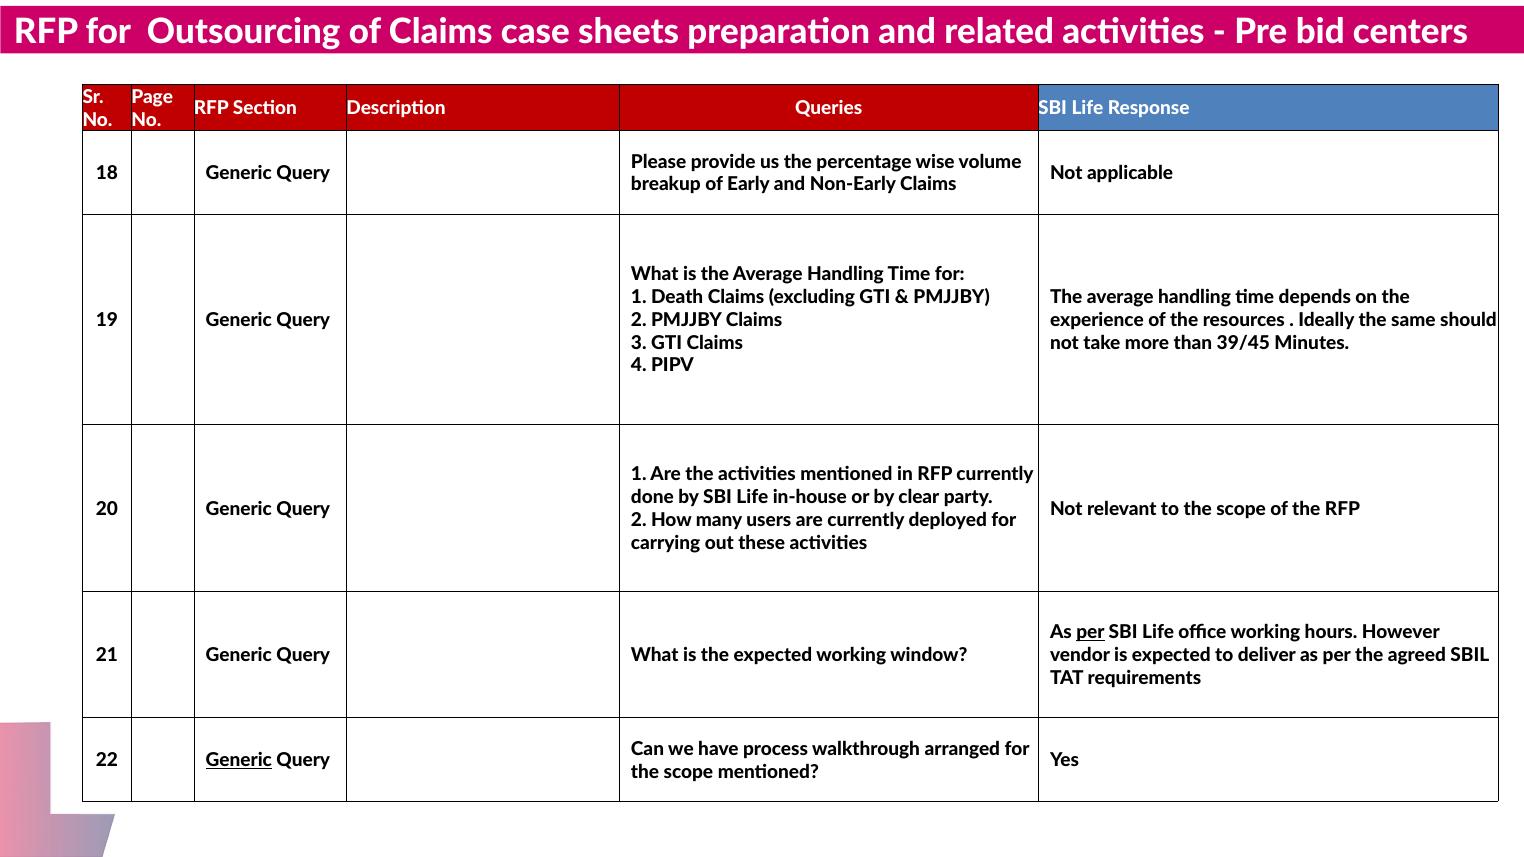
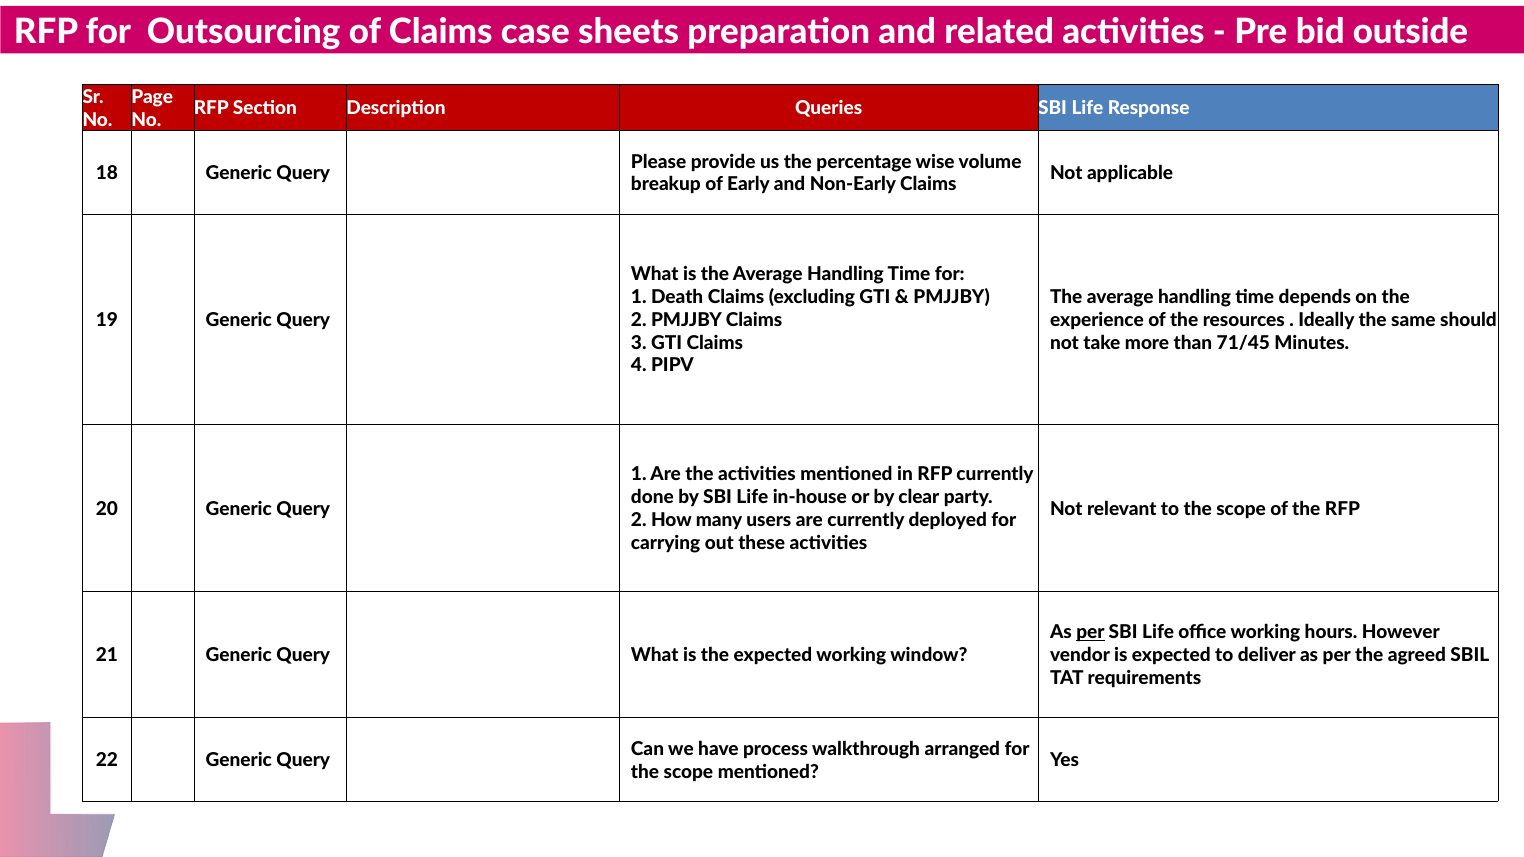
centers: centers -> outside
39/45: 39/45 -> 71/45
Generic at (239, 761) underline: present -> none
